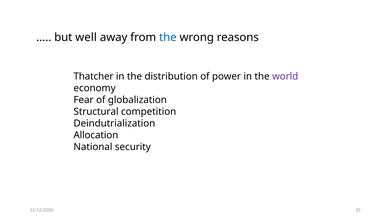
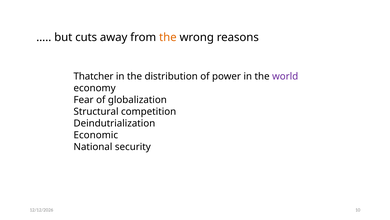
well: well -> cuts
the at (168, 37) colour: blue -> orange
Allocation: Allocation -> Economic
